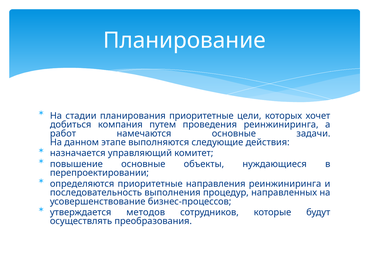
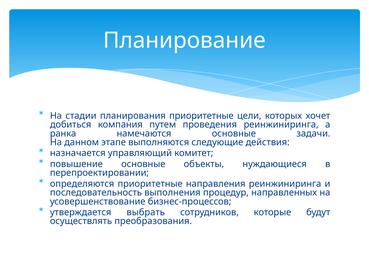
работ: работ -> ранка
методов: методов -> выбрать
